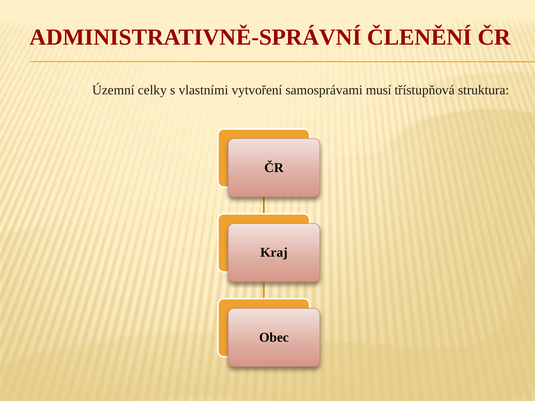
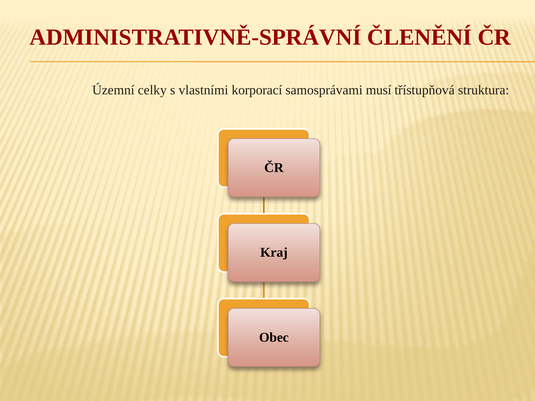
vytvoření: vytvoření -> korporací
